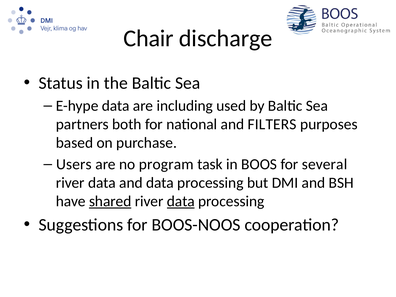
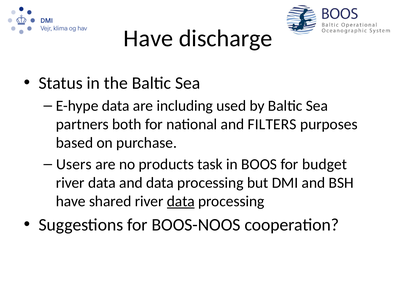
Chair at (149, 38): Chair -> Have
program: program -> products
several: several -> budget
shared underline: present -> none
